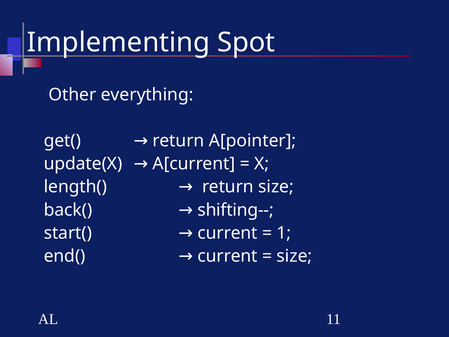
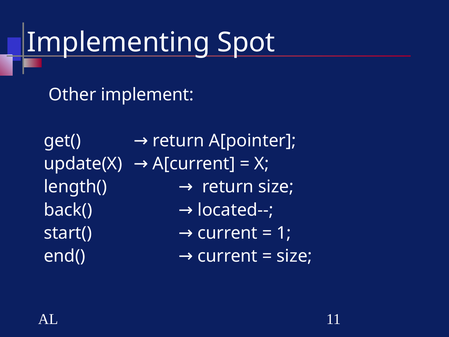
everything: everything -> implement
shifting--: shifting-- -> located--
